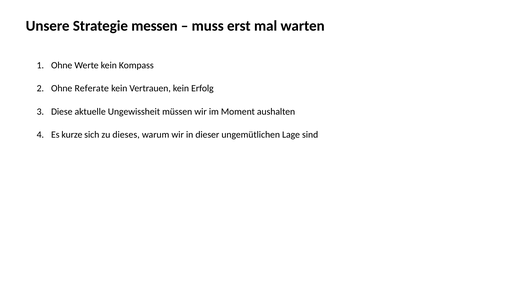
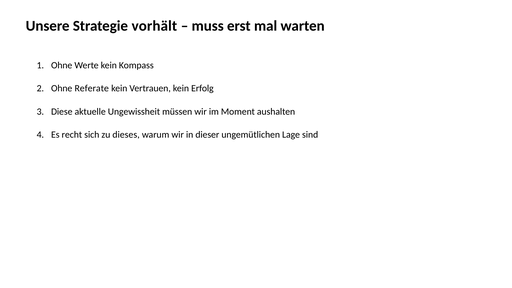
messen: messen -> vorhält
kurze: kurze -> recht
